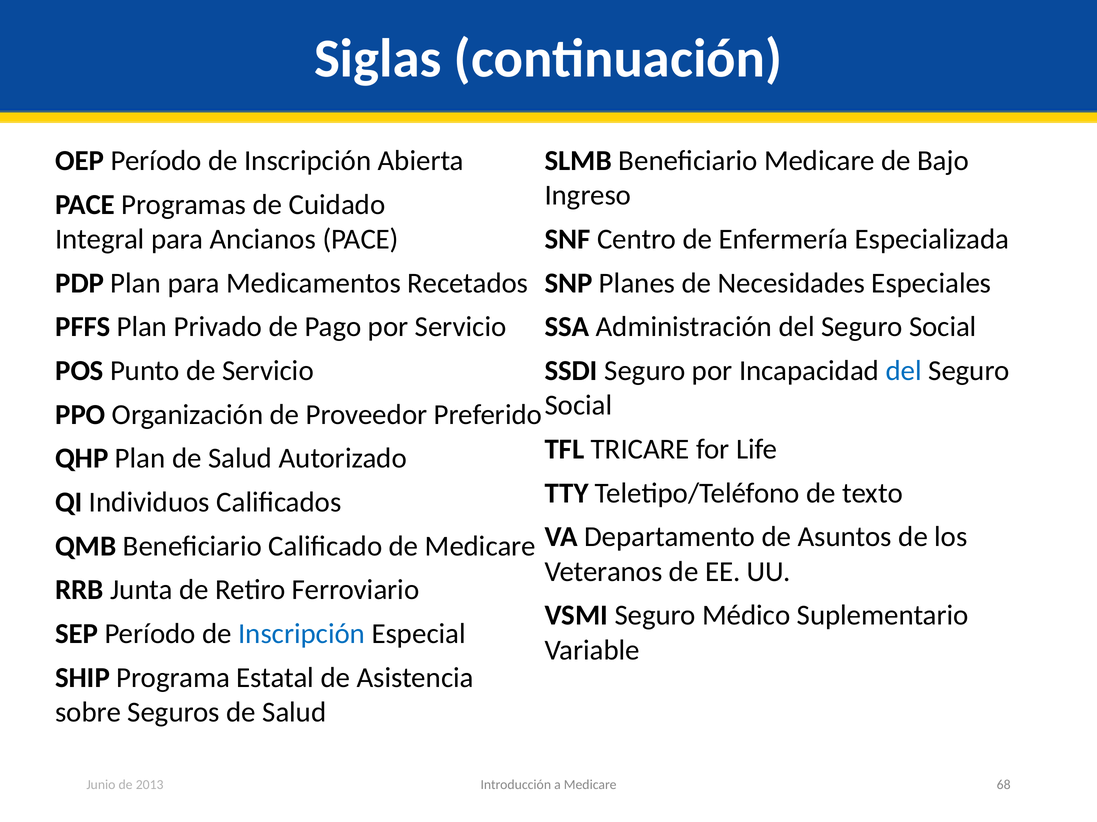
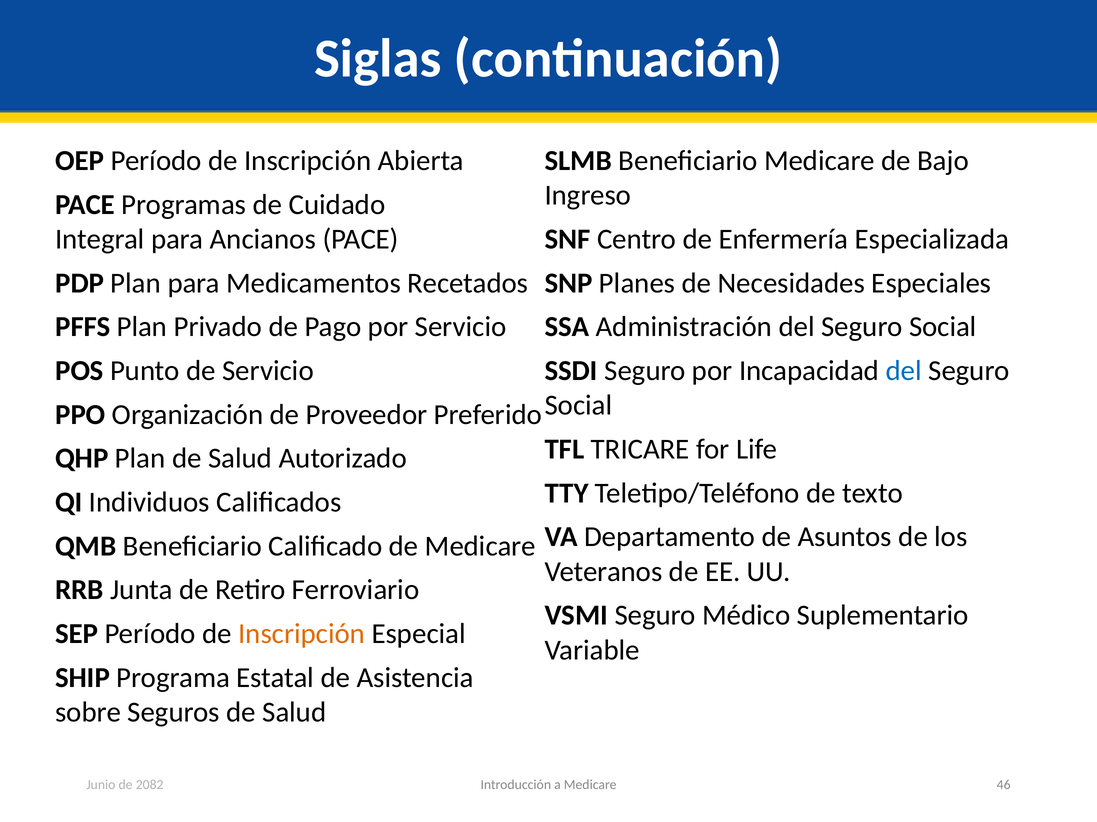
Inscripción at (302, 634) colour: blue -> orange
68: 68 -> 46
2013: 2013 -> 2082
